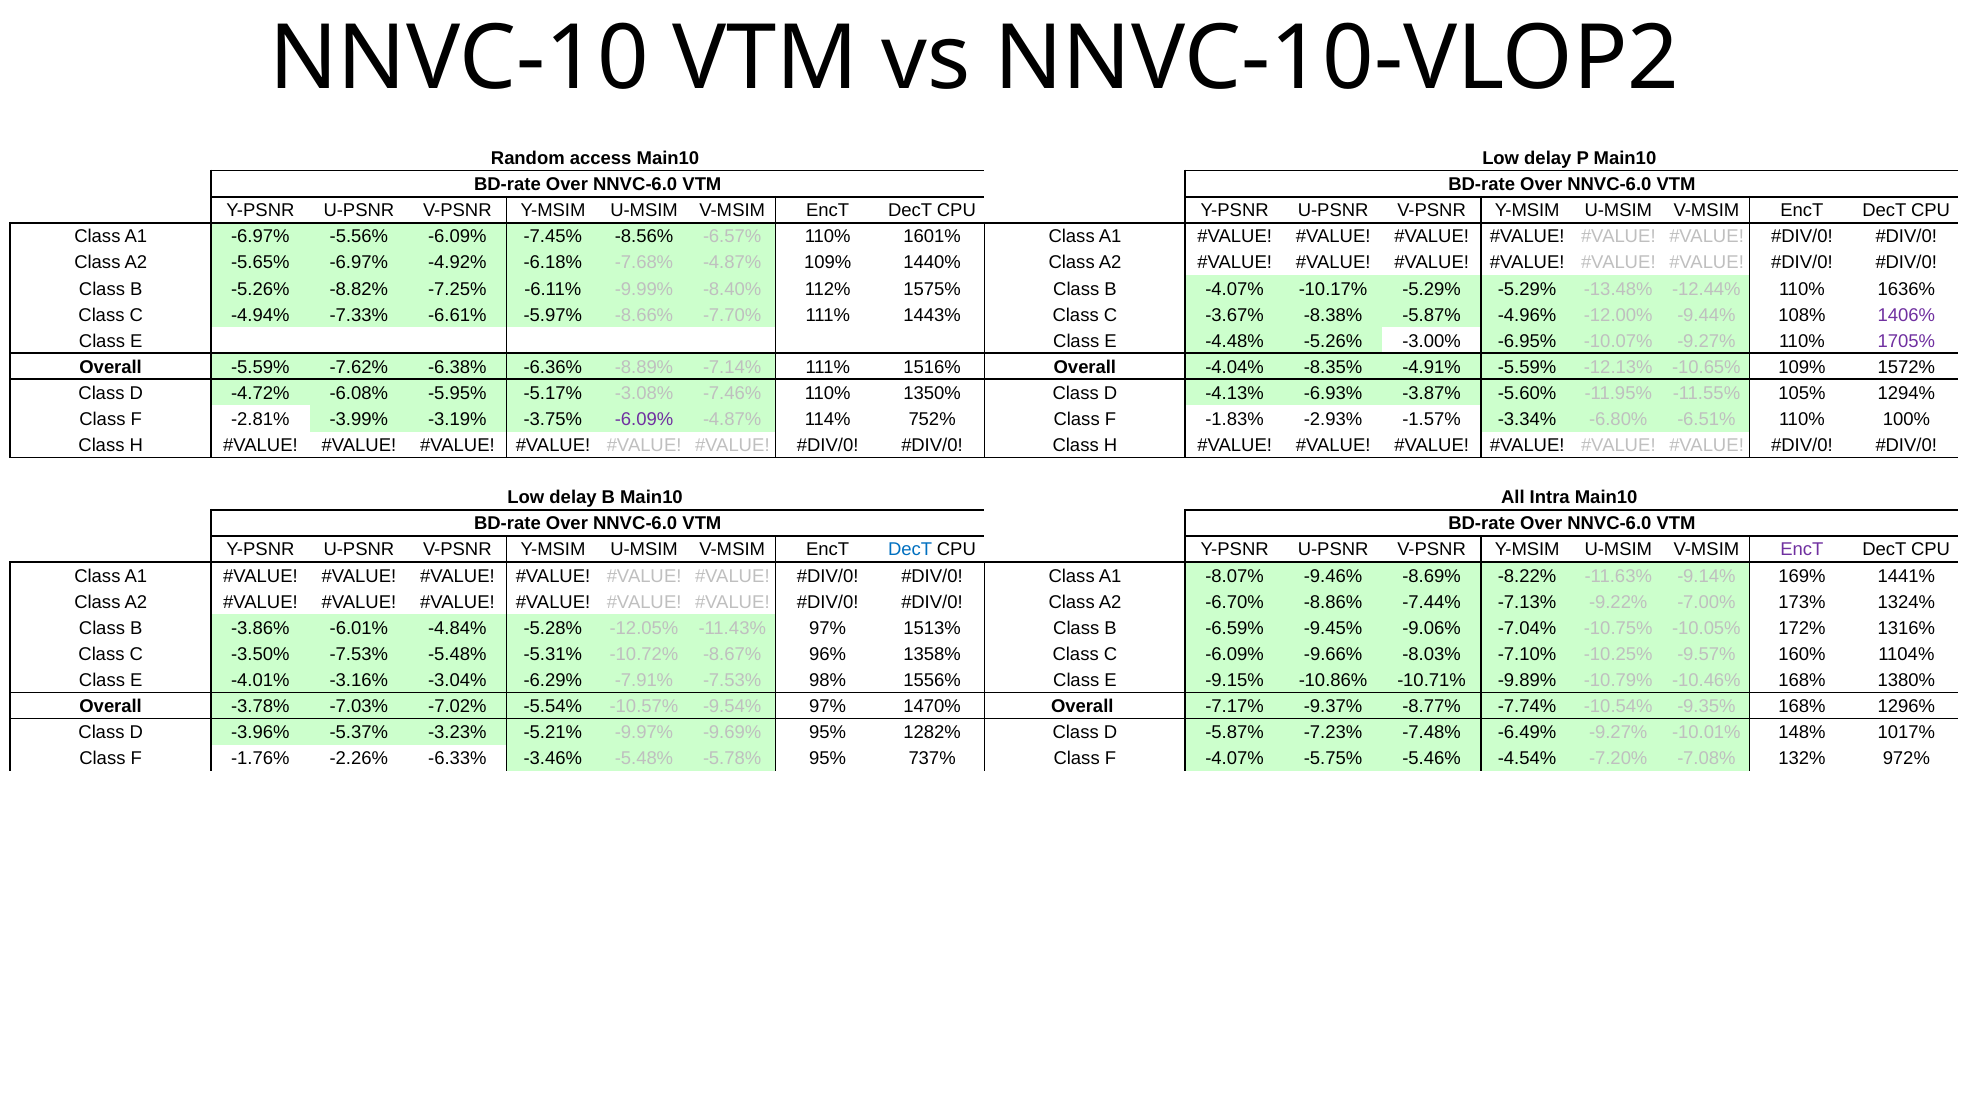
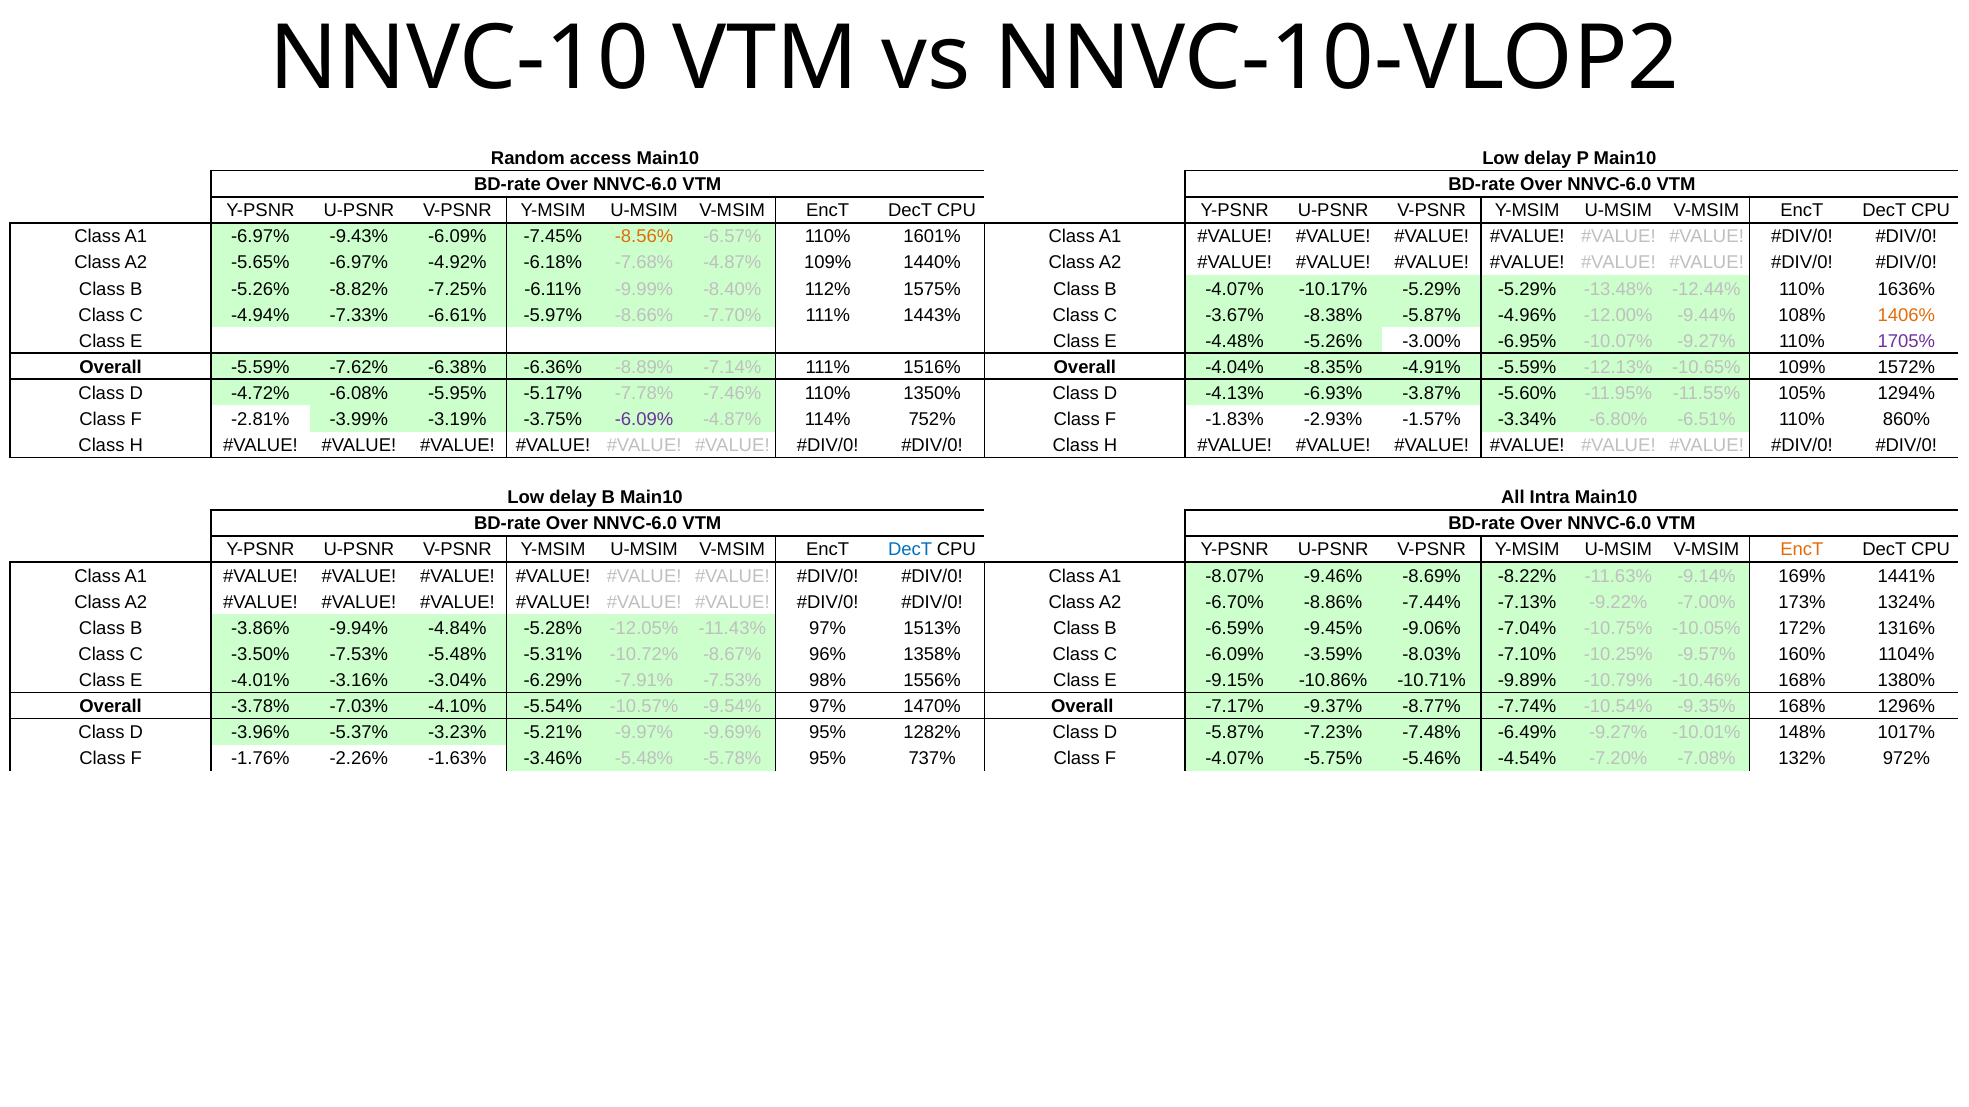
-5.56%: -5.56% -> -9.43%
-8.56% colour: black -> orange
1406% colour: purple -> orange
-3.08%: -3.08% -> -7.78%
100%: 100% -> 860%
EncT at (1802, 550) colour: purple -> orange
-6.01%: -6.01% -> -9.94%
-9.66%: -9.66% -> -3.59%
-7.02%: -7.02% -> -4.10%
-6.33%: -6.33% -> -1.63%
